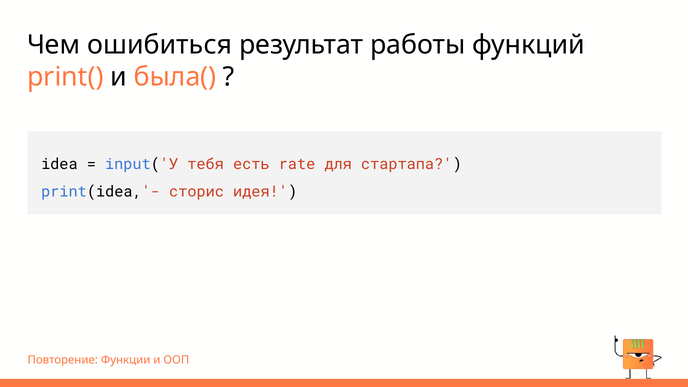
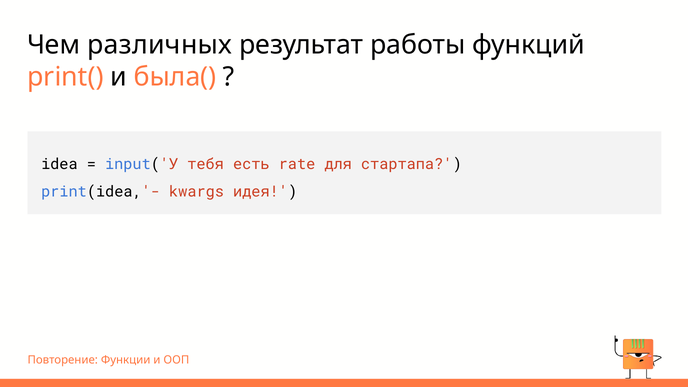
ошибиться: ошибиться -> различных
сторис: сторис -> kwargs
